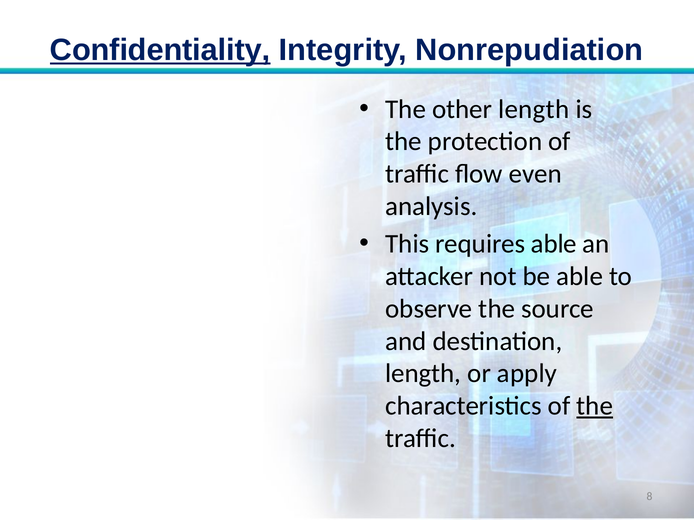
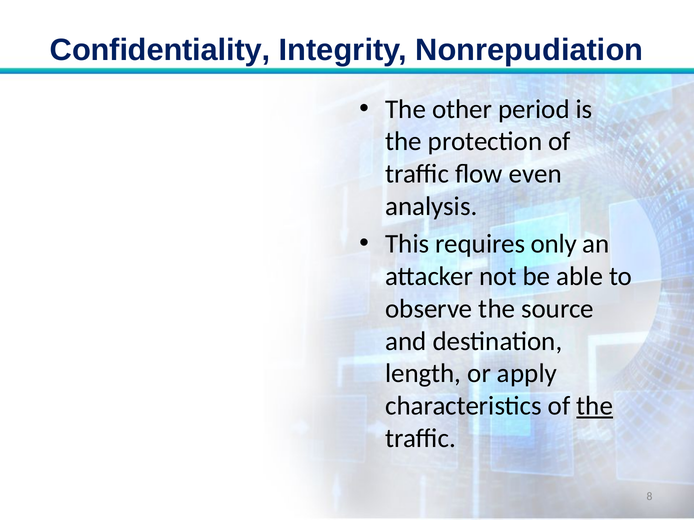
Confidentiality underline: present -> none
other length: length -> period
requires able: able -> only
